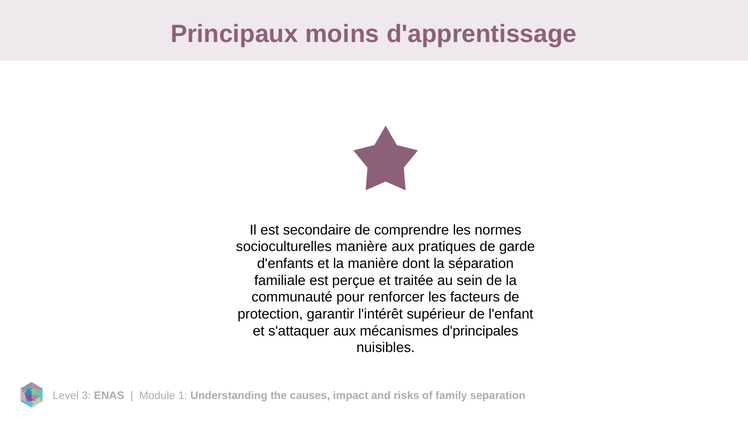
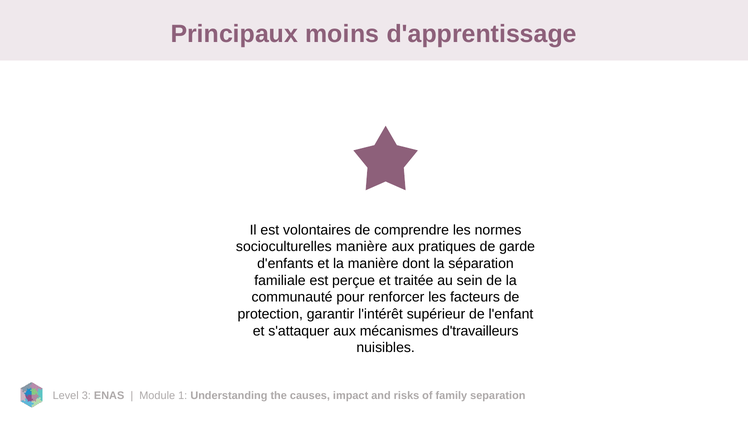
secondaire: secondaire -> volontaires
d'principales: d'principales -> d'travailleurs
